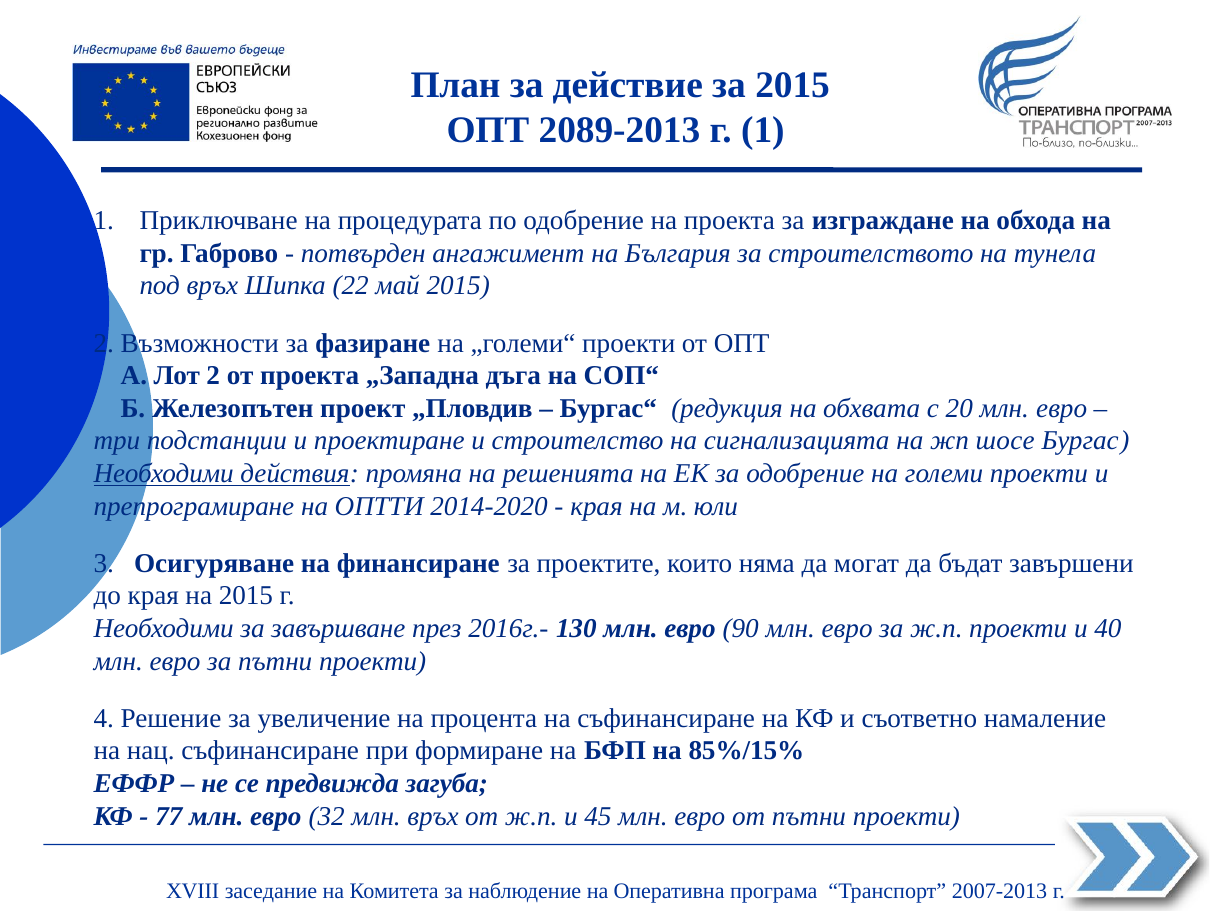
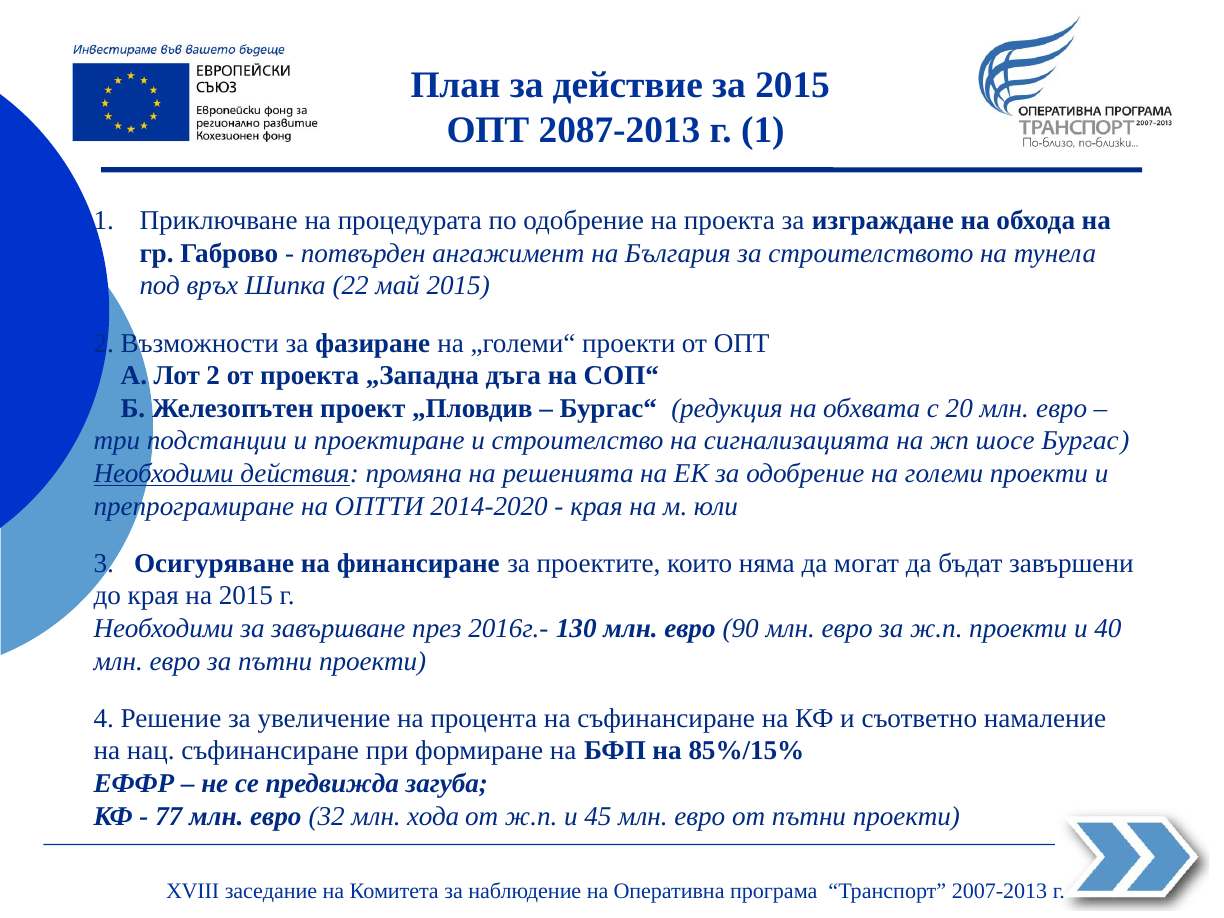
2089-2013: 2089-2013 -> 2087-2013
млн връх: връх -> хода
